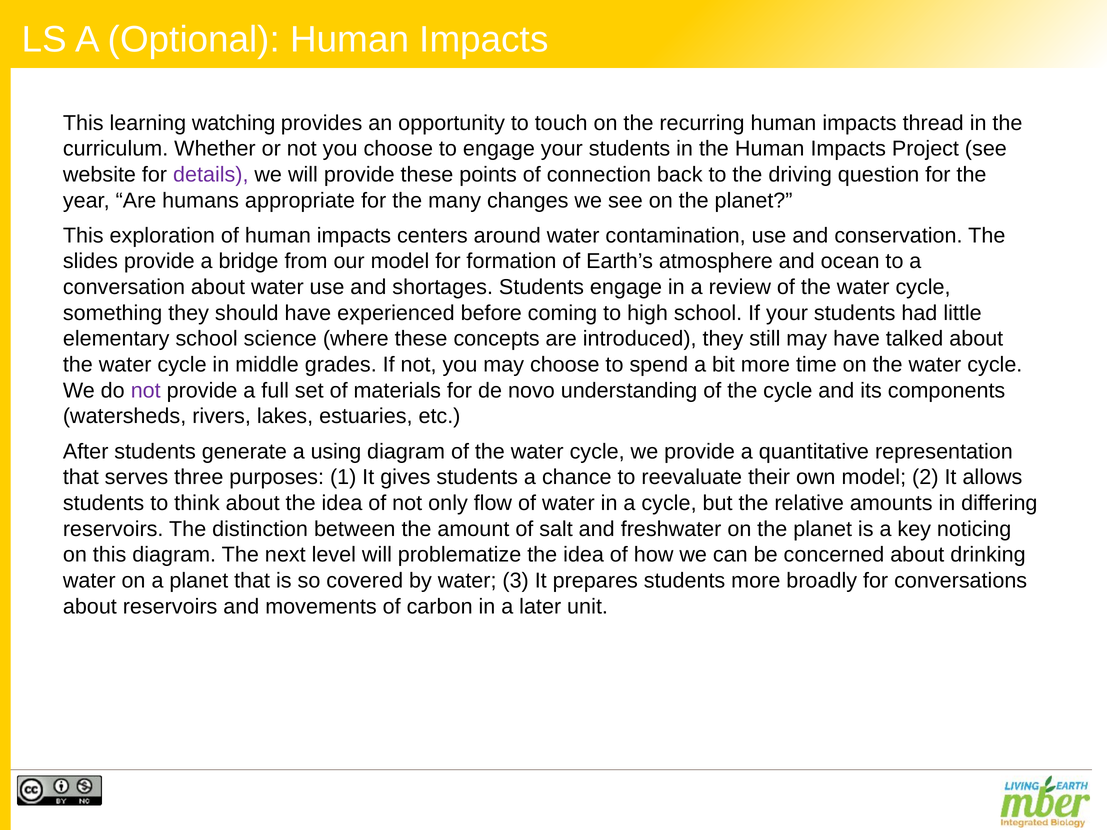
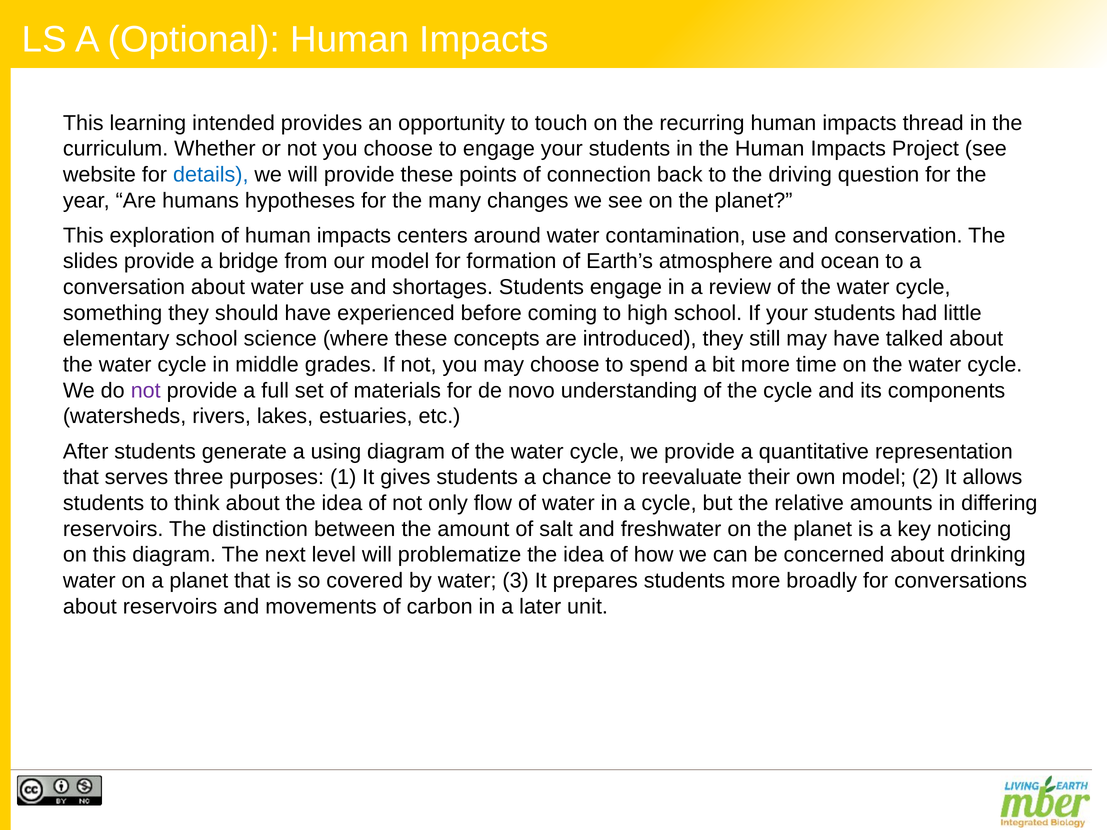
watching: watching -> intended
details colour: purple -> blue
appropriate: appropriate -> hypotheses
